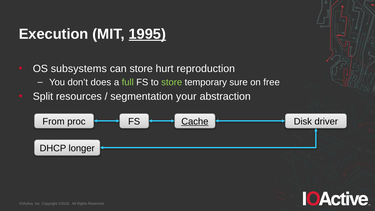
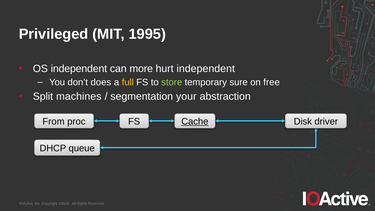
Execution: Execution -> Privileged
1995 underline: present -> none
OS subsystems: subsystems -> independent
can store: store -> more
hurt reproduction: reproduction -> independent
full colour: light green -> yellow
resources: resources -> machines
longer: longer -> queue
